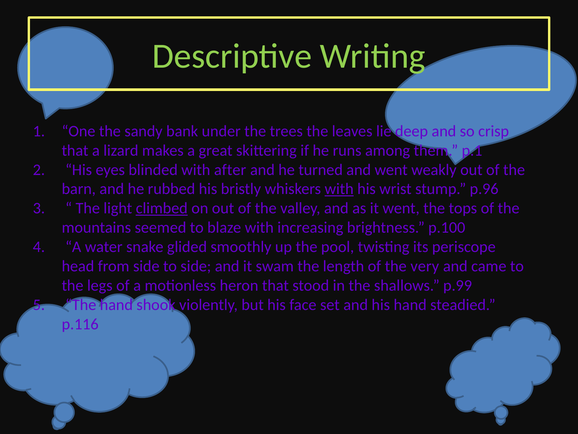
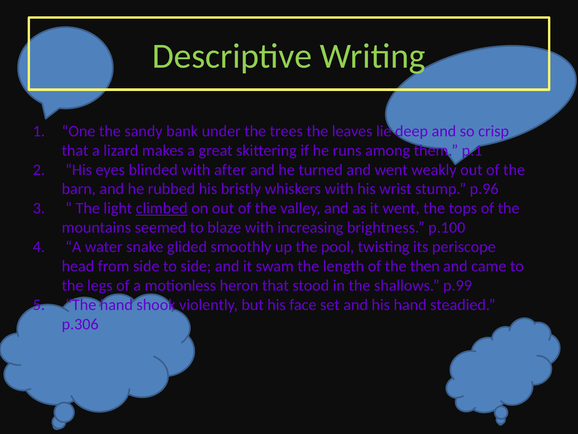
with at (339, 189) underline: present -> none
very: very -> then
p.116: p.116 -> p.306
